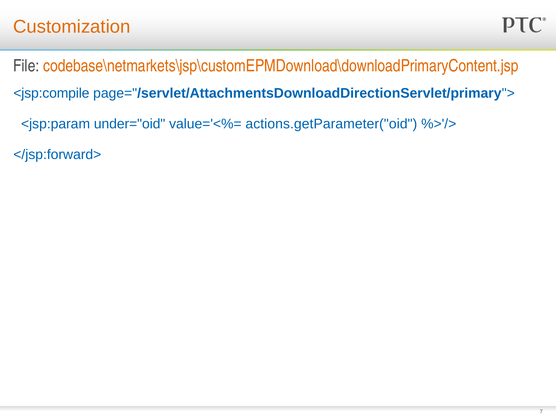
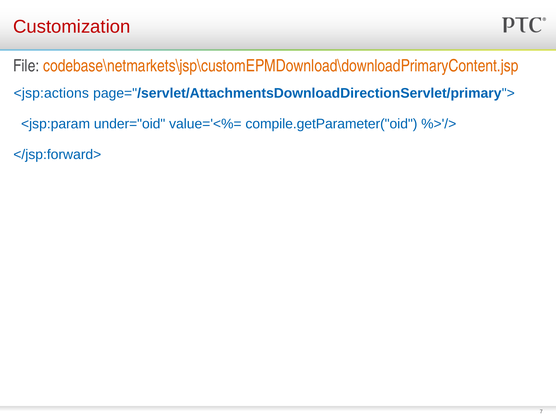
Customization colour: orange -> red
<jsp:compile: <jsp:compile -> <jsp:actions
actions.getParameter("oid: actions.getParameter("oid -> compile.getParameter("oid
